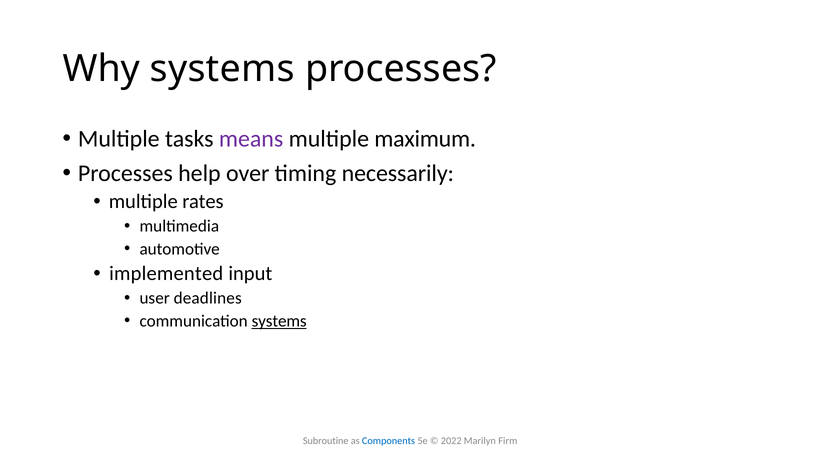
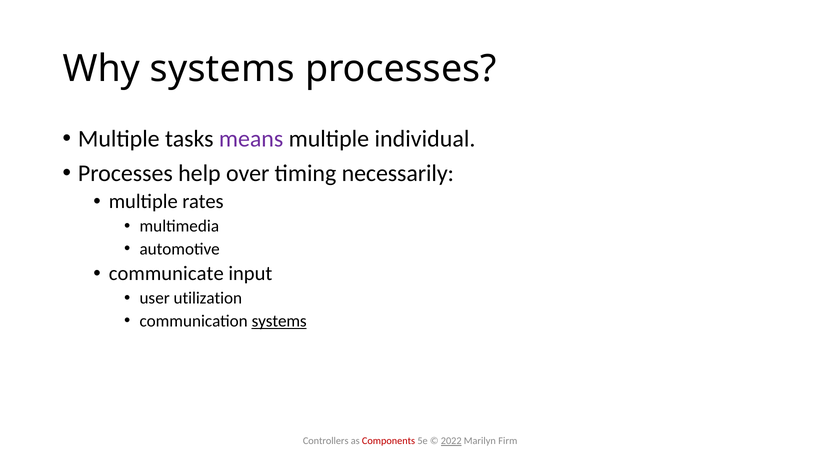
maximum: maximum -> individual
implemented: implemented -> communicate
deadlines: deadlines -> utilization
Subroutine: Subroutine -> Controllers
Components colour: blue -> red
2022 underline: none -> present
